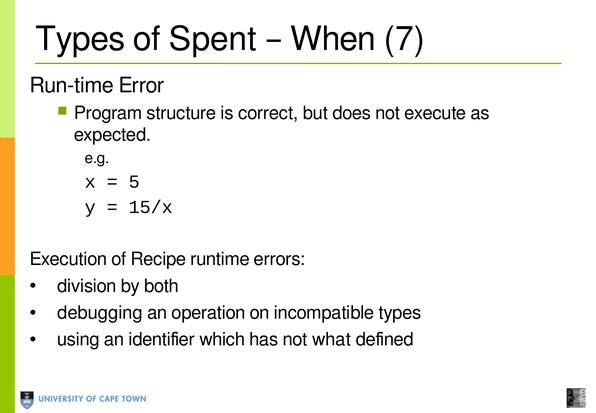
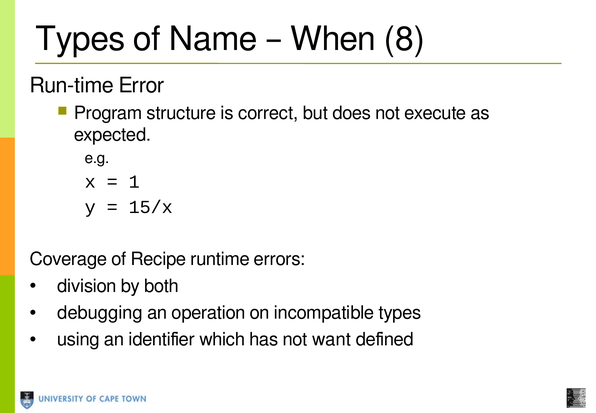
Spent: Spent -> Name
7: 7 -> 8
5: 5 -> 1
Execution: Execution -> Coverage
what: what -> want
